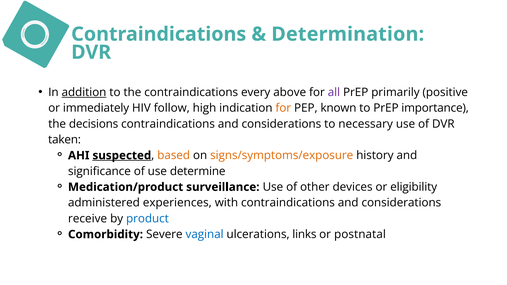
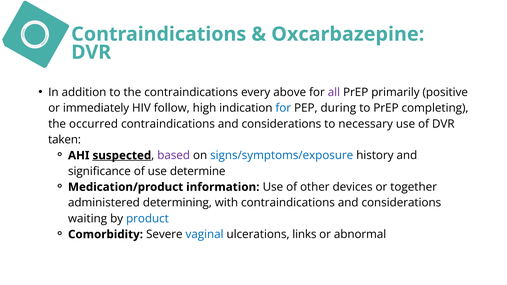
Determination: Determination -> Oxcarbazepine
addition underline: present -> none
for at (283, 108) colour: orange -> blue
known: known -> during
importance: importance -> completing
decisions: decisions -> occurred
based colour: orange -> purple
signs/symptoms/exposure colour: orange -> blue
surveillance: surveillance -> information
eligibility: eligibility -> together
experiences: experiences -> determining
receive: receive -> waiting
postnatal: postnatal -> abnormal
